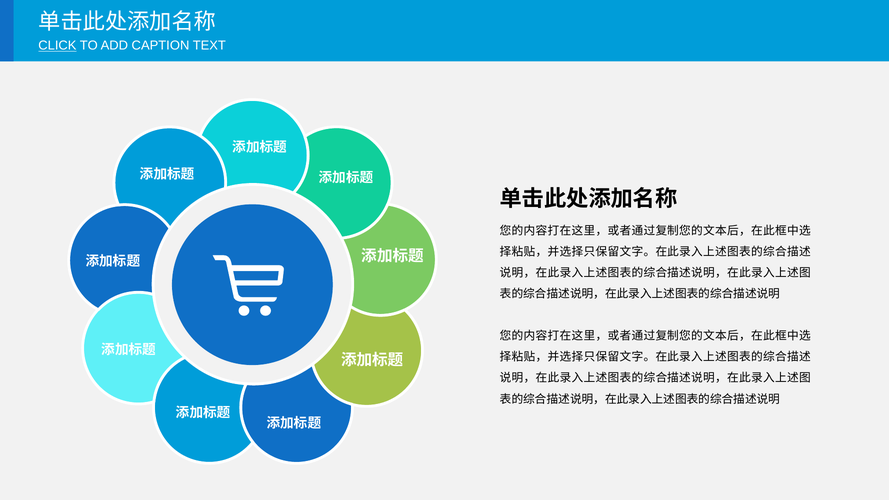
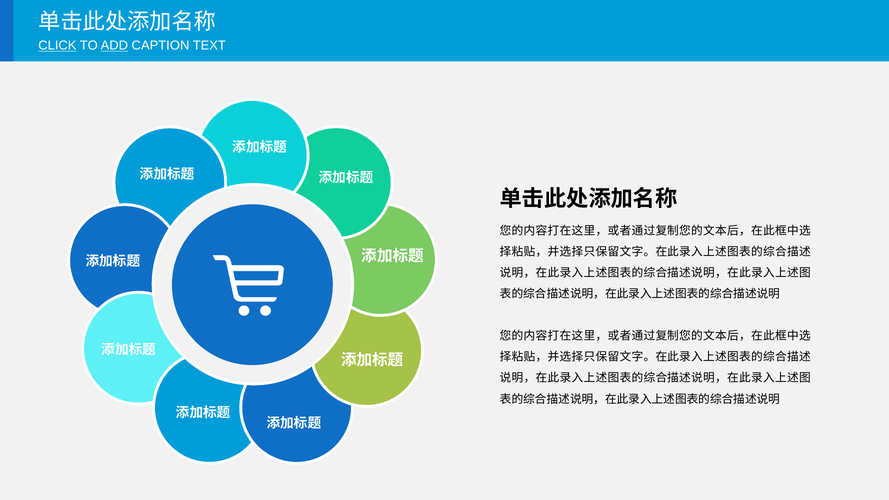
ADD underline: none -> present
